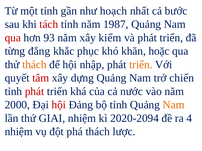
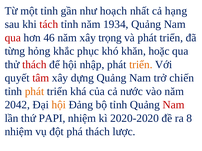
bước: bước -> hạng
1987: 1987 -> 1934
93: 93 -> 46
kiểm: kiểm -> trọng
đẳng: đẳng -> hỏng
thách at (34, 65) colour: orange -> red
phát at (35, 92) colour: red -> orange
2000: 2000 -> 2042
hội at (59, 105) colour: red -> orange
Nam at (174, 105) colour: orange -> red
GIAI: GIAI -> PAPI
2020-2094: 2020-2094 -> 2020-2020
4: 4 -> 8
